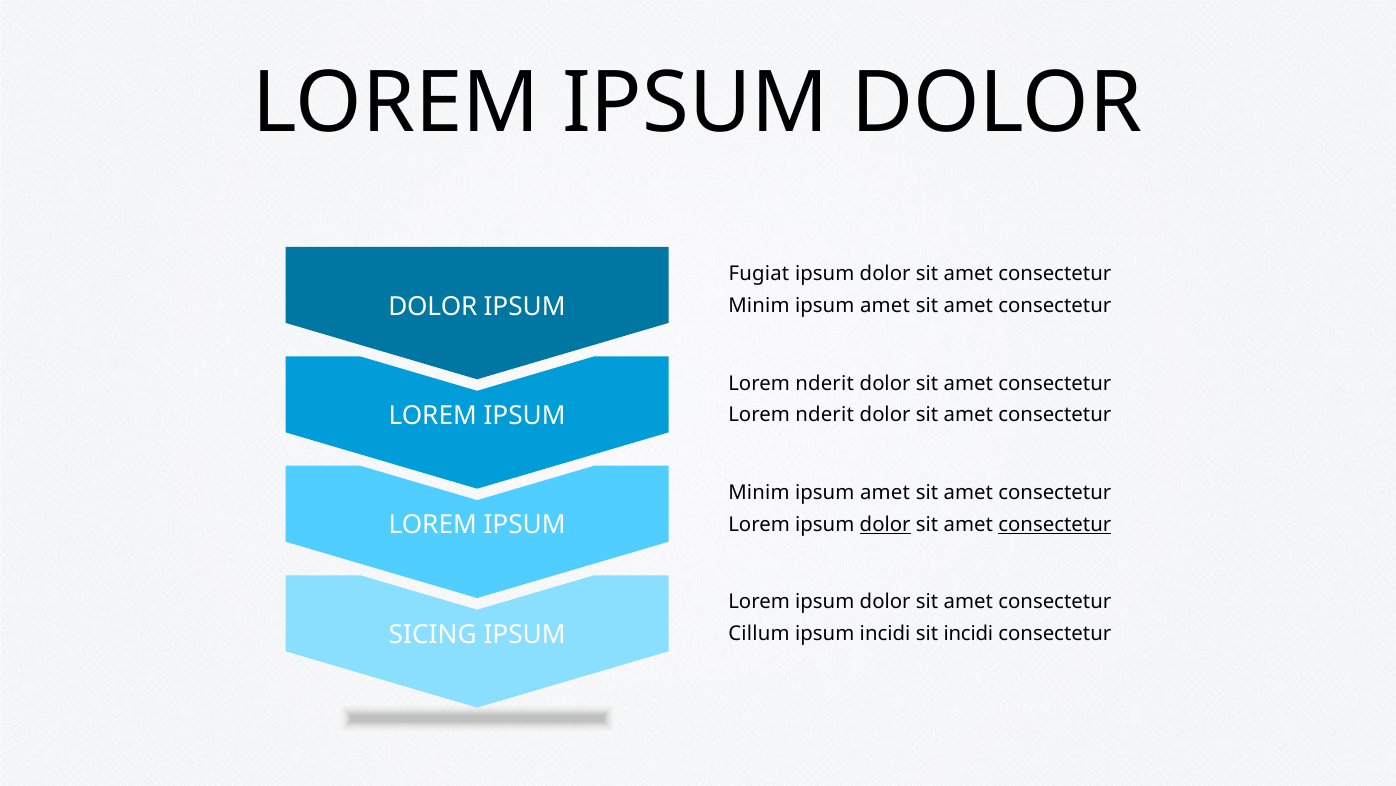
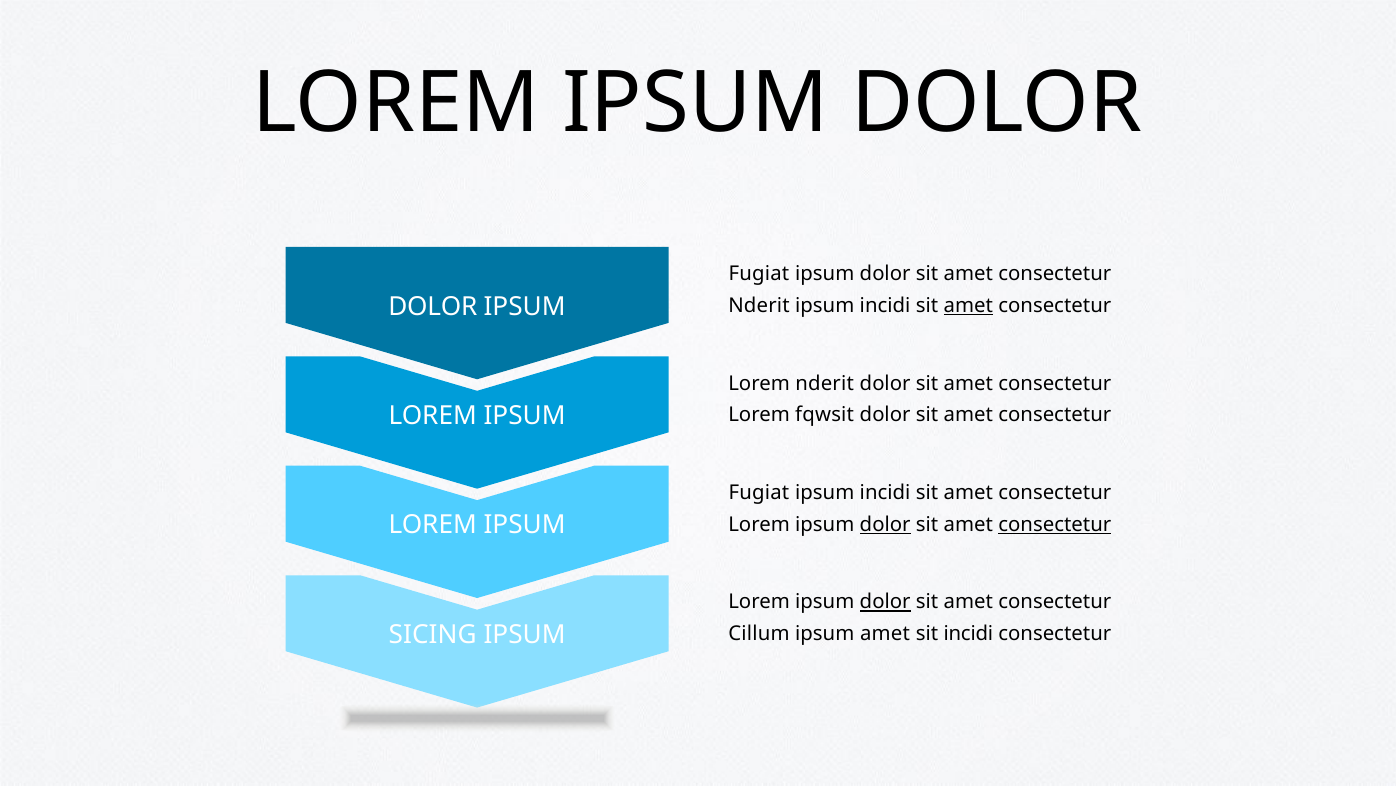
Minim at (759, 305): Minim -> Nderit
amet at (885, 305): amet -> incidi
amet at (968, 305) underline: none -> present
nderit at (825, 415): nderit -> fqwsit
Minim at (759, 492): Minim -> Fugiat
amet at (885, 492): amet -> incidi
dolor at (885, 602) underline: none -> present
ipsum incidi: incidi -> amet
